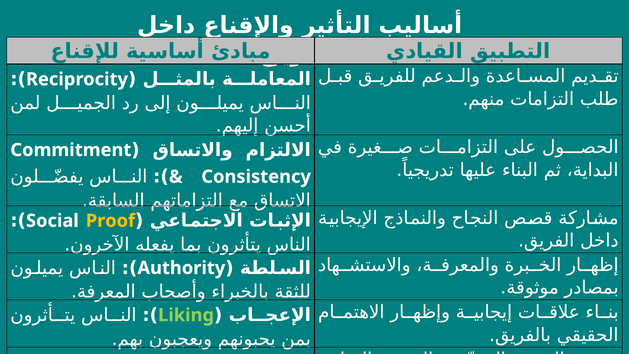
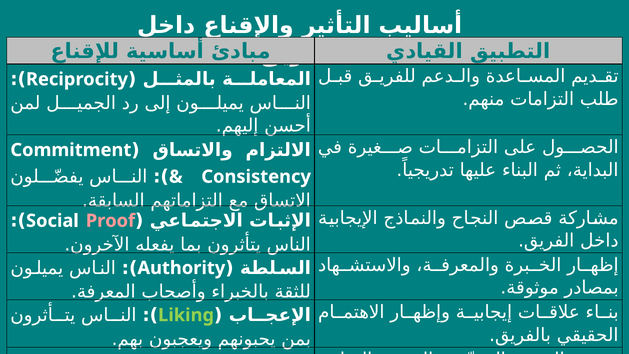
Proof colour: yellow -> pink
